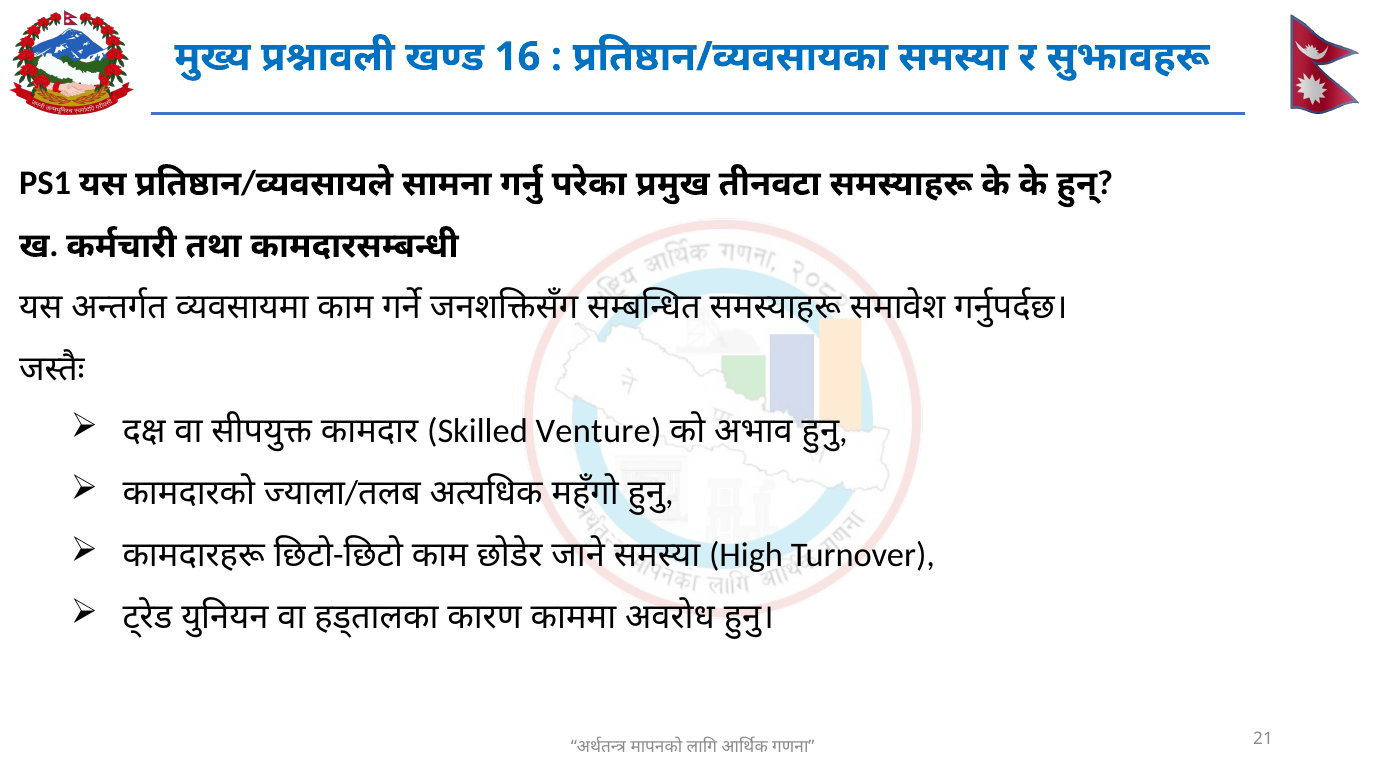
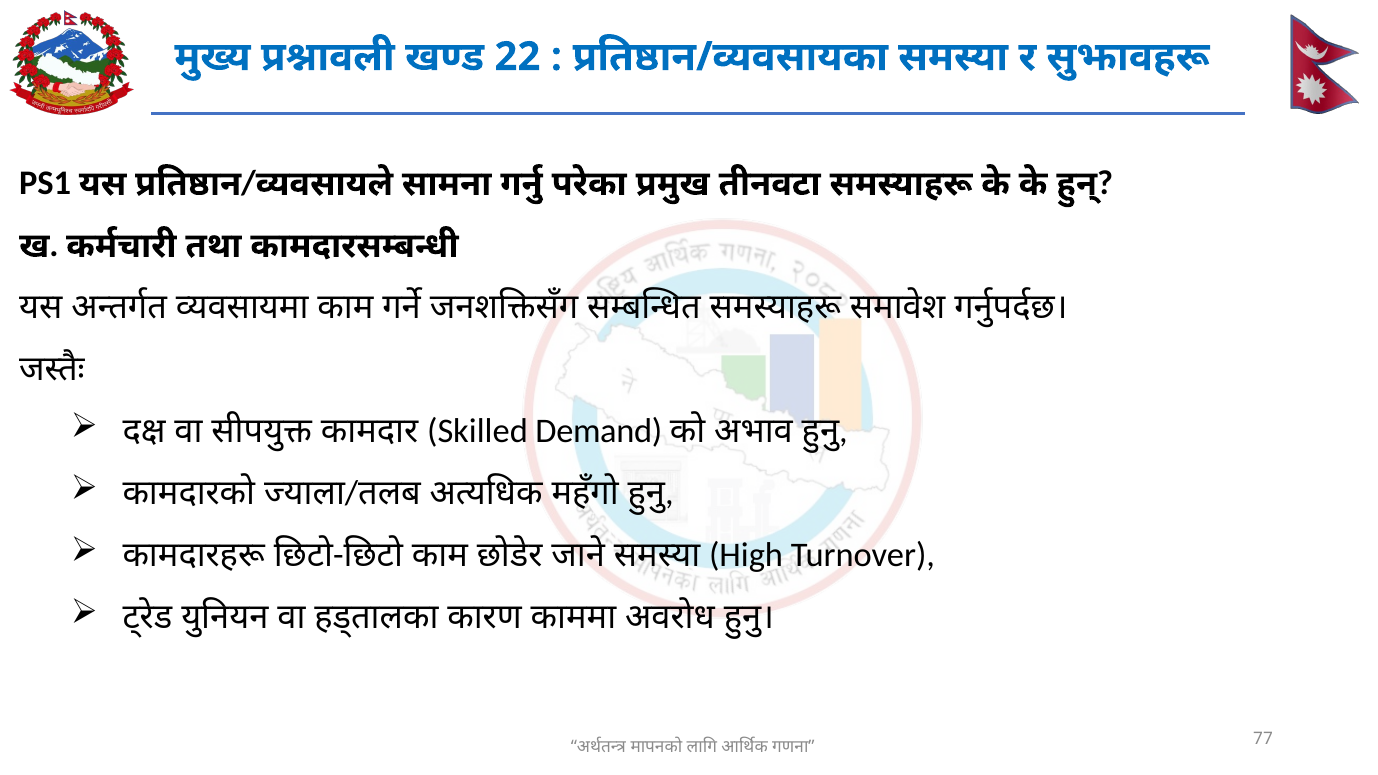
16: 16 -> 22
Venture: Venture -> Demand
21: 21 -> 77
